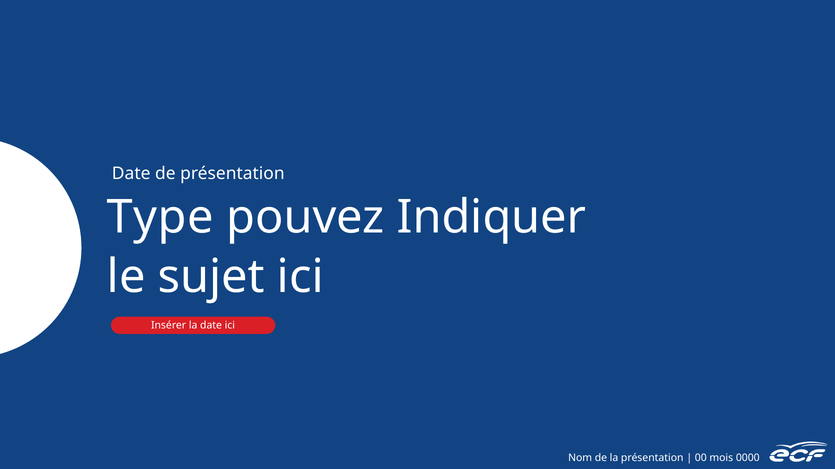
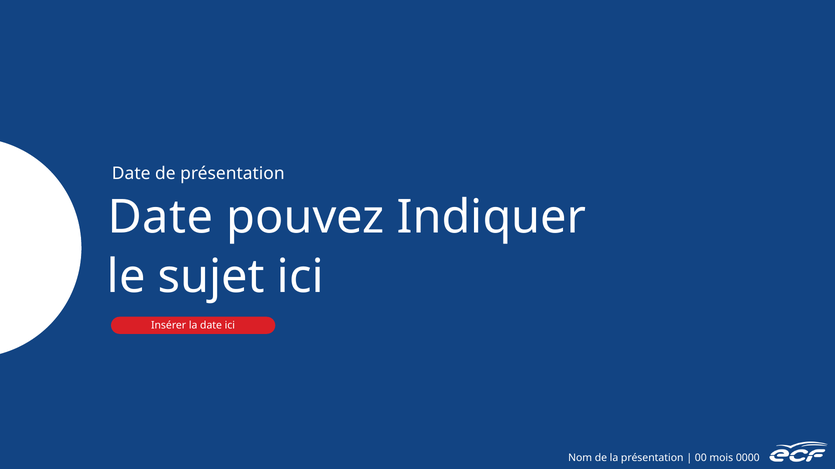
Type at (160, 218): Type -> Date
